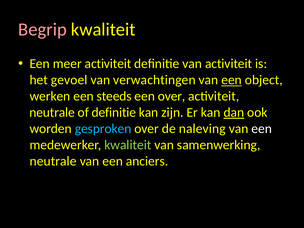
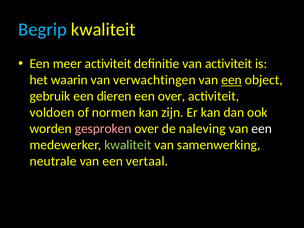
Begrip colour: pink -> light blue
gevoel: gevoel -> waarin
werken: werken -> gebruik
steeds: steeds -> dieren
neutrale at (52, 112): neutrale -> voldoen
of definitie: definitie -> normen
dan underline: present -> none
gesproken colour: light blue -> pink
anciers: anciers -> vertaal
